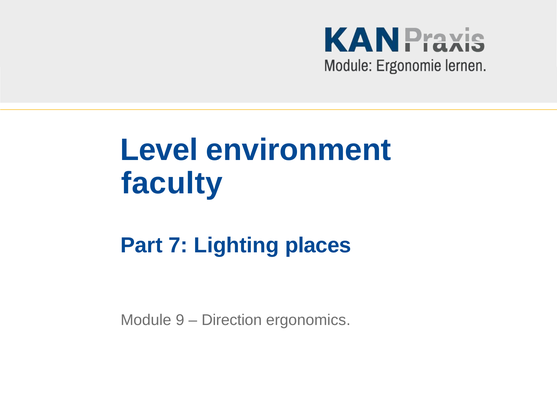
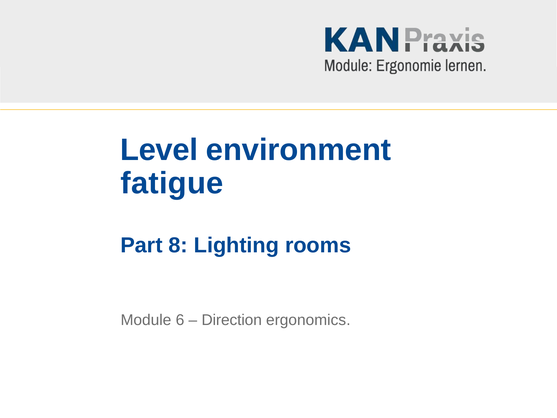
faculty: faculty -> fatigue
7: 7 -> 8
places: places -> rooms
9: 9 -> 6
